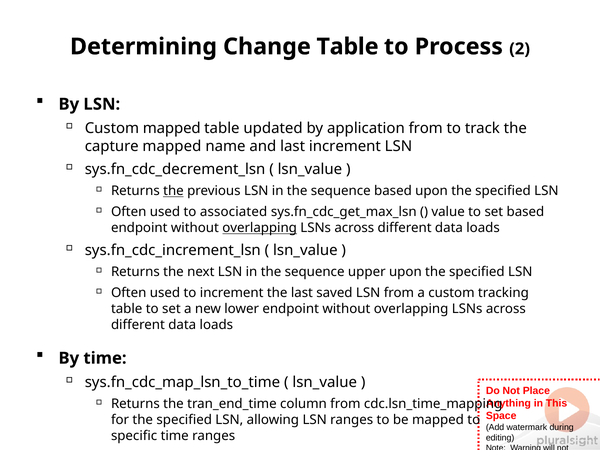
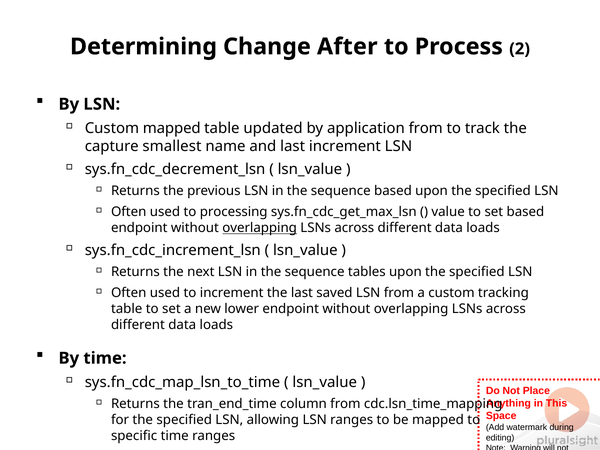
Change Table: Table -> After
capture mapped: mapped -> smallest
the at (173, 191) underline: present -> none
associated: associated -> processing
upper: upper -> tables
